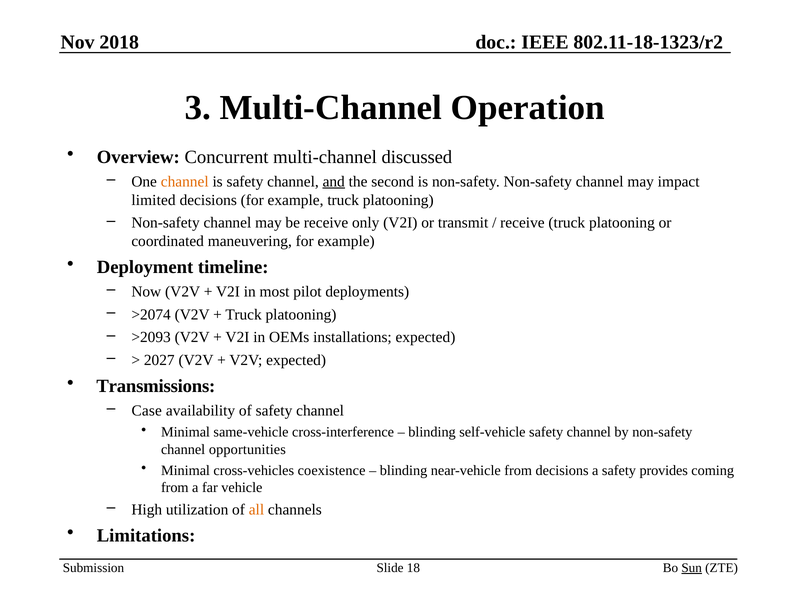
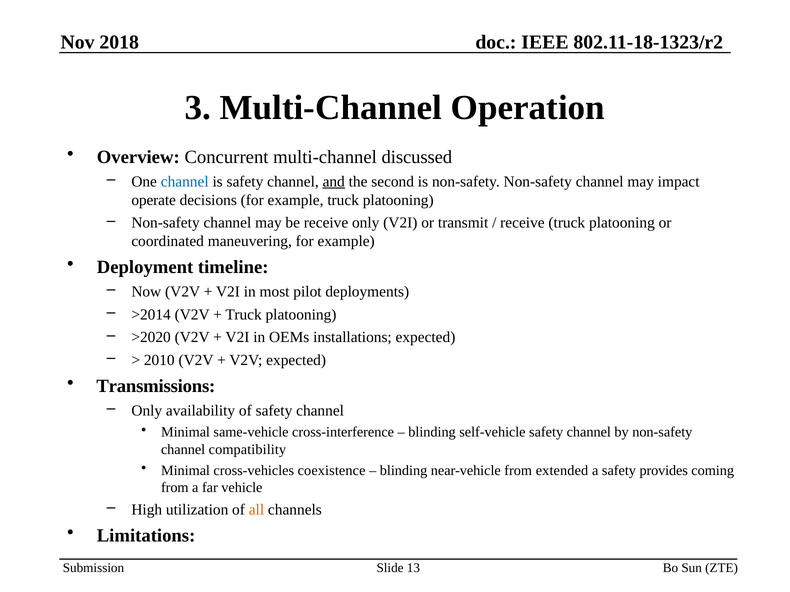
channel at (185, 182) colour: orange -> blue
limited: limited -> operate
>2074: >2074 -> >2014
>2093: >2093 -> >2020
2027: 2027 -> 2010
Case at (147, 411): Case -> Only
opportunities: opportunities -> compatibility
from decisions: decisions -> extended
18: 18 -> 13
Sun underline: present -> none
